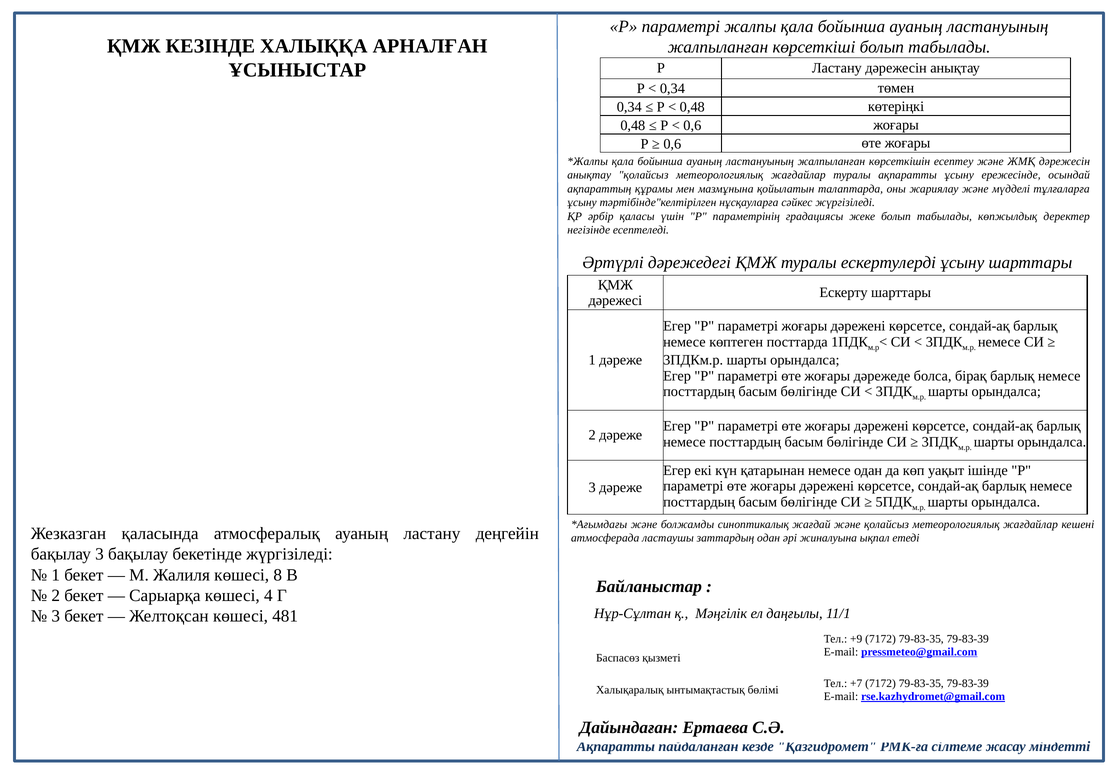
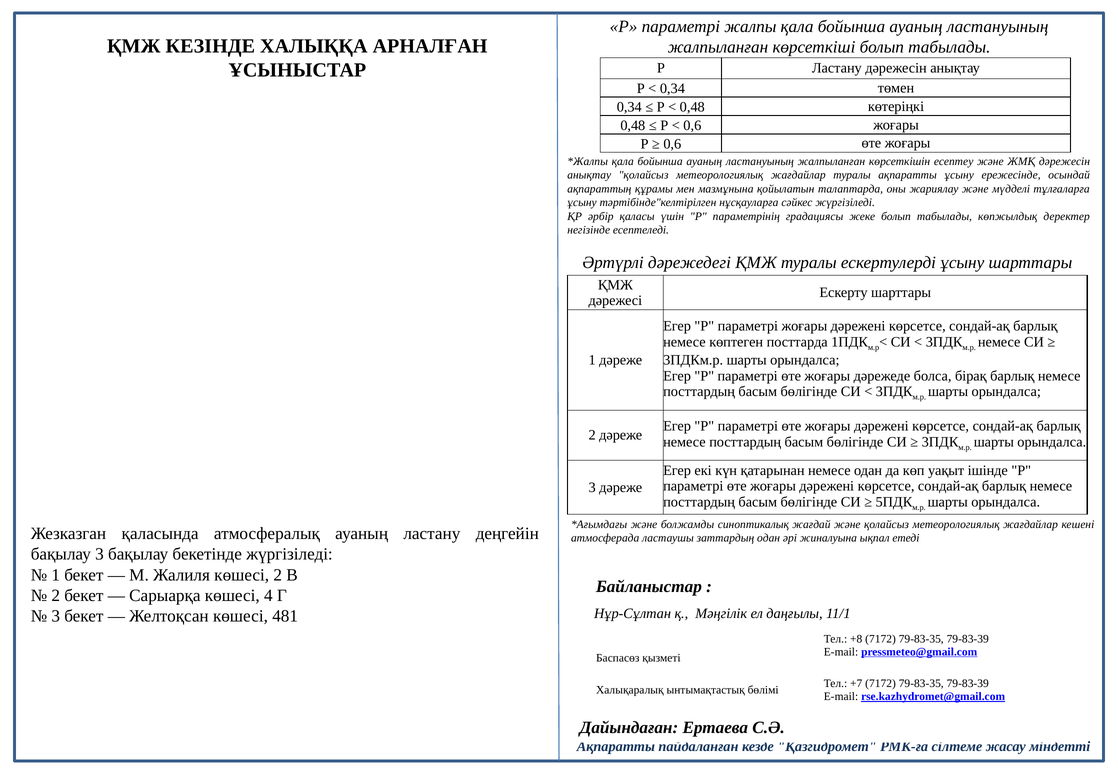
көшесі 8: 8 -> 2
+9: +9 -> +8
